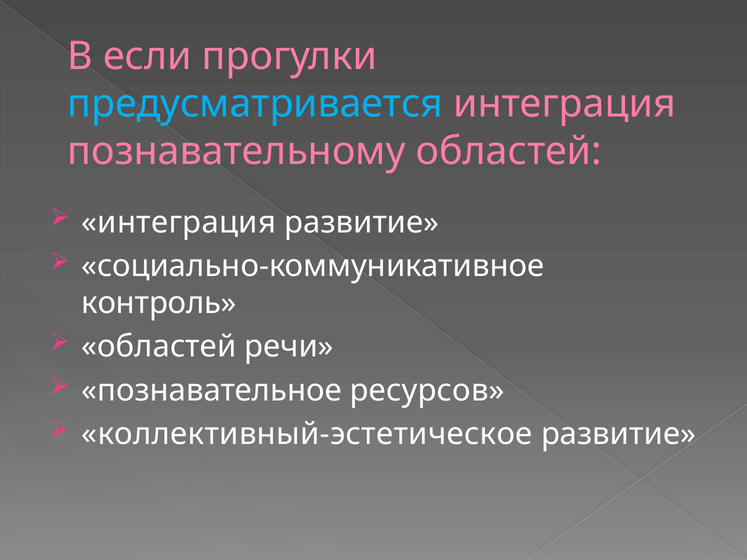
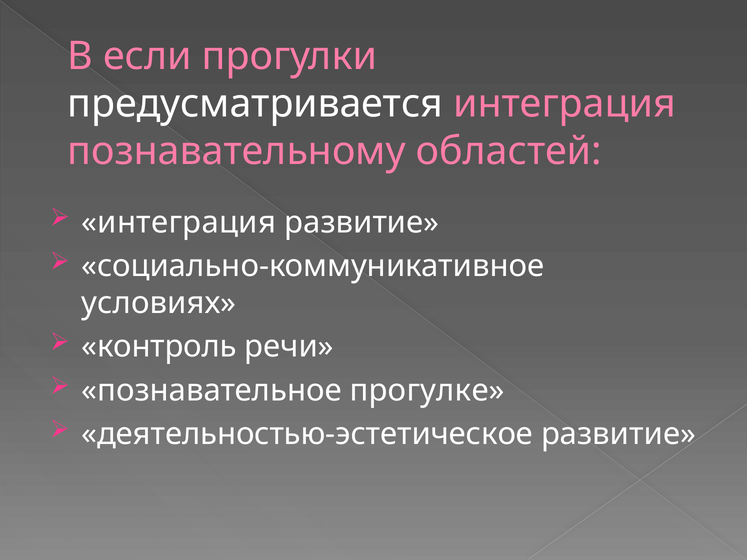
предусматривается colour: light blue -> white
контроль: контроль -> условиях
областей at (159, 347): областей -> контроль
ресурсов: ресурсов -> прогулке
коллективный-эстетическое: коллективный-эстетическое -> деятельностью-эстетическое
